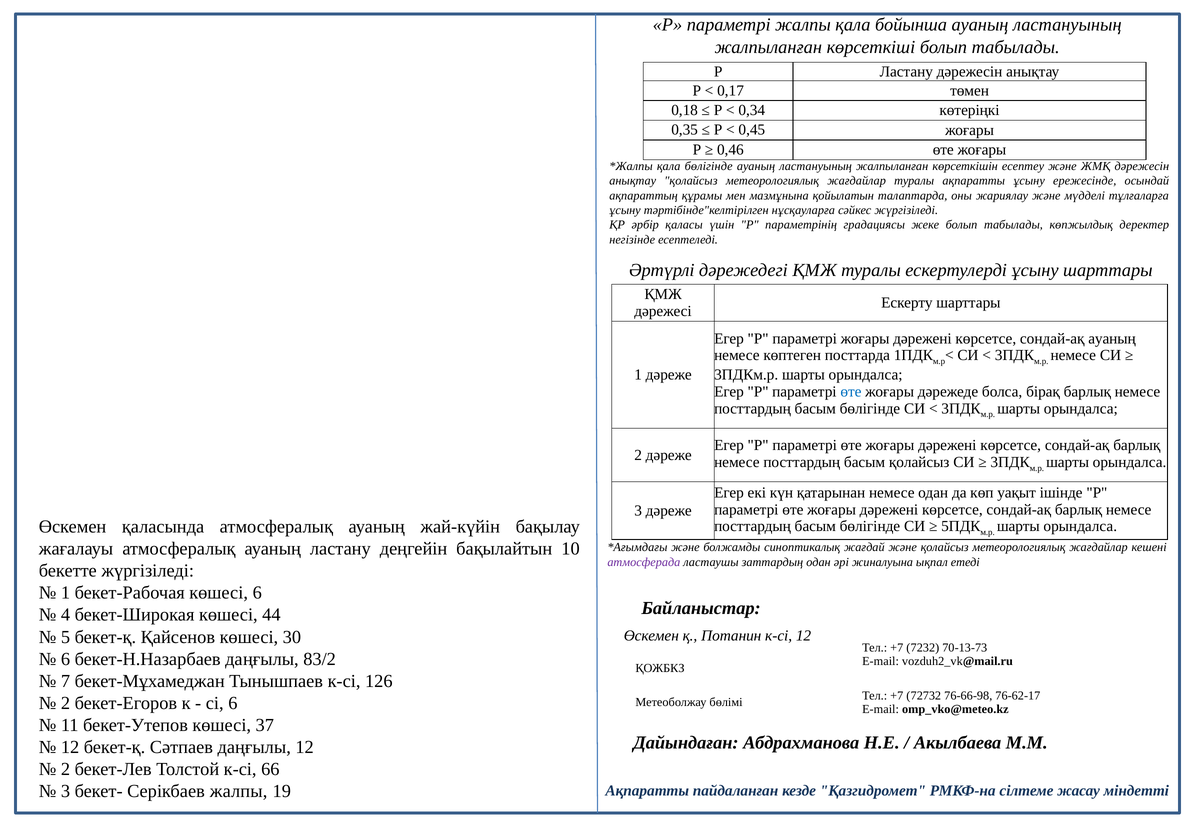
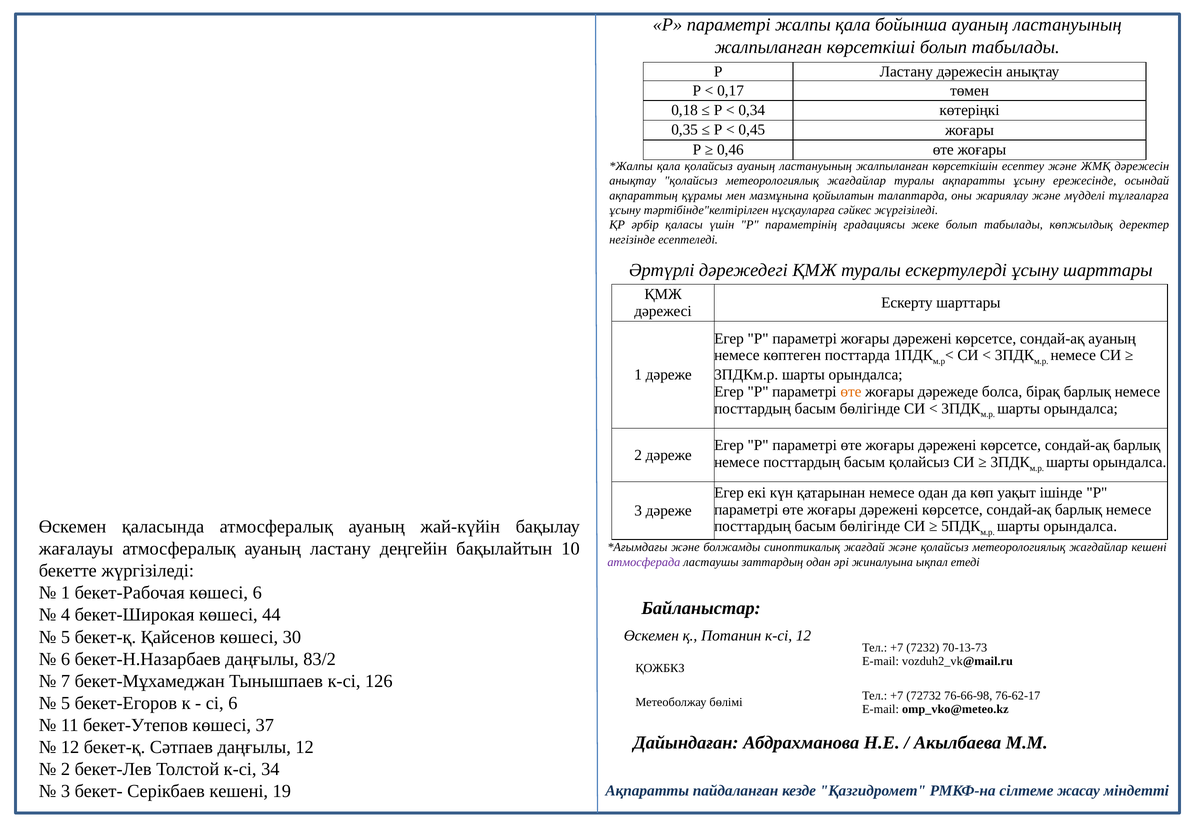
қала бөлігінде: бөлігінде -> қолайсыз
өте at (851, 392) colour: blue -> orange
2 at (65, 703): 2 -> 5
66: 66 -> 34
Серікбаев жалпы: жалпы -> кешені
